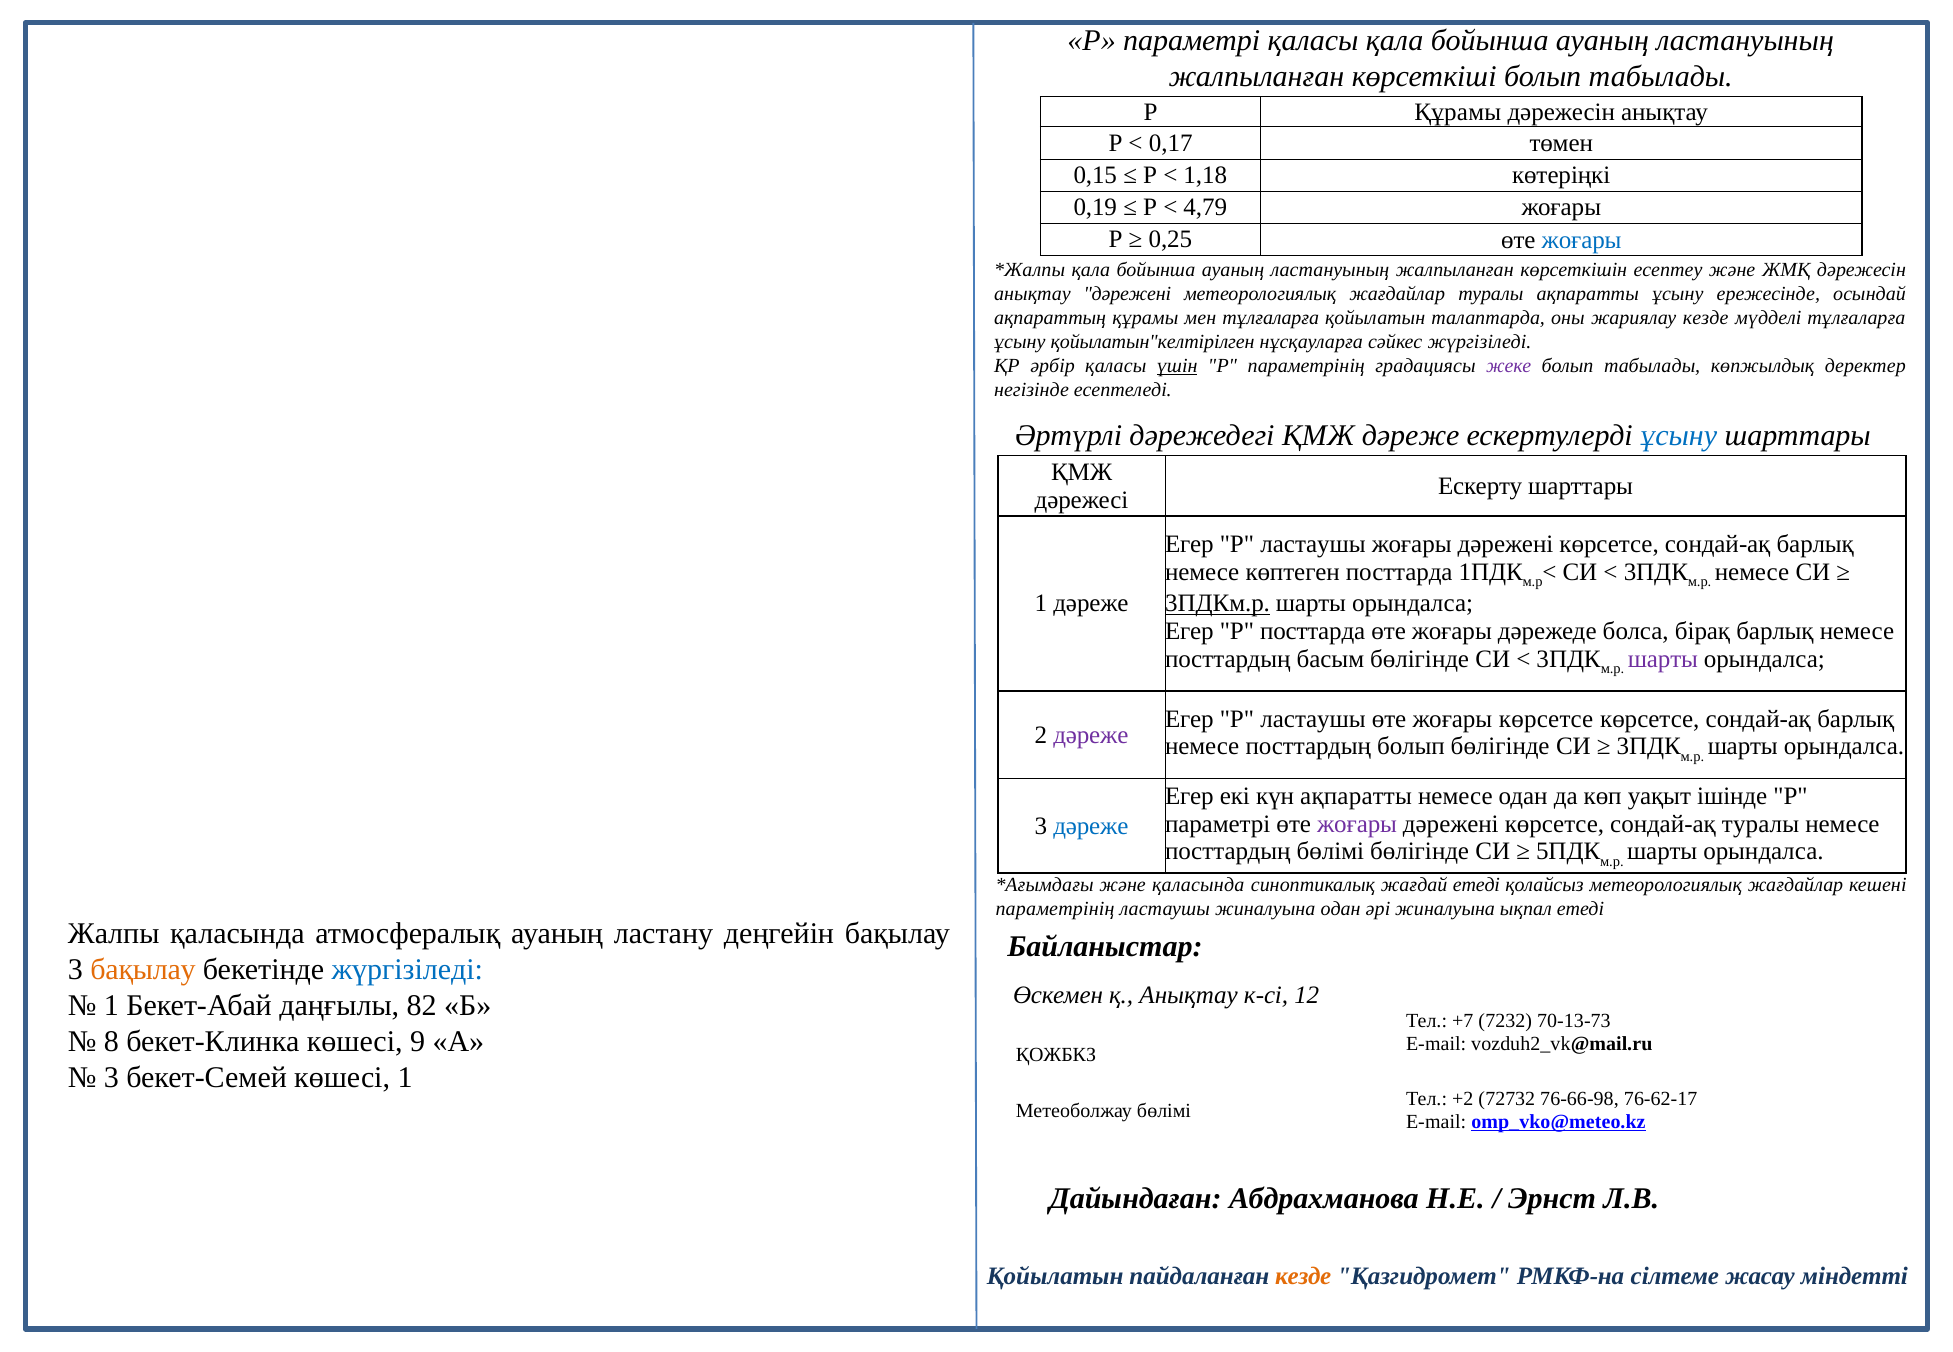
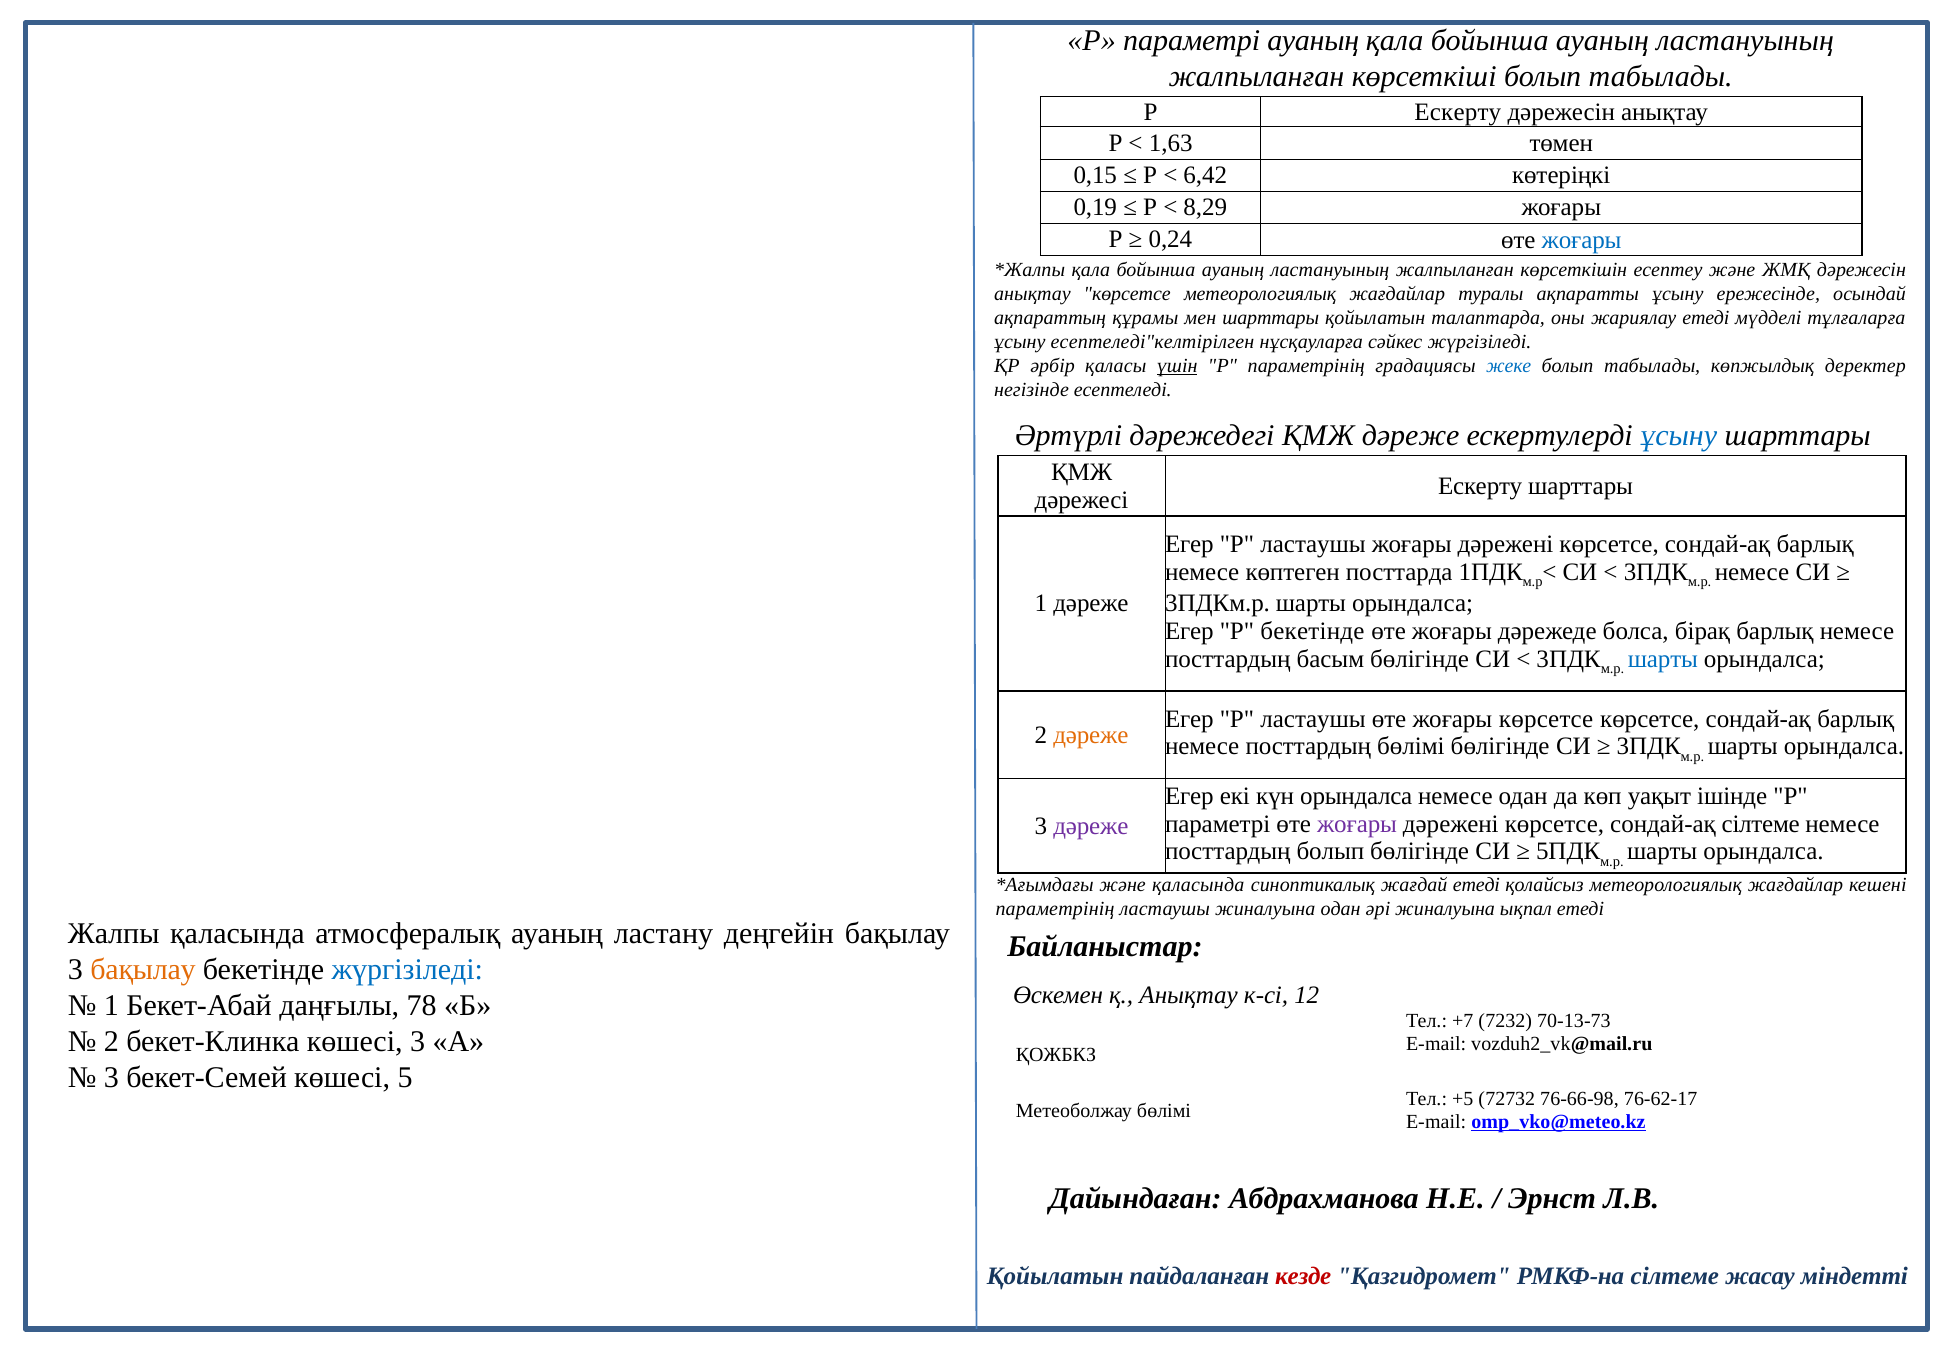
параметрі қаласы: қаласы -> ауаның
Р Құрамы: Құрамы -> Ескерту
0,17: 0,17 -> 1,63
1,18: 1,18 -> 6,42
4,79: 4,79 -> 8,29
0,25: 0,25 -> 0,24
анықтау дәрежені: дәрежені -> көрсетсе
мен тұлғаларға: тұлғаларға -> шарттары
жариялау кезде: кезде -> етеді
қойылатын"келтірілген: қойылатын"келтірілген -> есептеледі"келтірілген
жеке colour: purple -> blue
3ПДКм.р underline: present -> none
P посттарда: посттарда -> бекетінде
шарты at (1663, 659) colour: purple -> blue
дәреже at (1091, 735) colour: purple -> orange
посттардың болып: болып -> бөлімі
күн ақпаратты: ақпаратты -> орындалса
сондай-ақ туралы: туралы -> сілтеме
дәреже at (1091, 826) colour: blue -> purple
посттардың бөлімі: бөлімі -> болып
82: 82 -> 78
8 at (111, 1042): 8 -> 2
көшесі 9: 9 -> 3
көшесі 1: 1 -> 5
+2: +2 -> +5
кезде at (1303, 1276) colour: orange -> red
